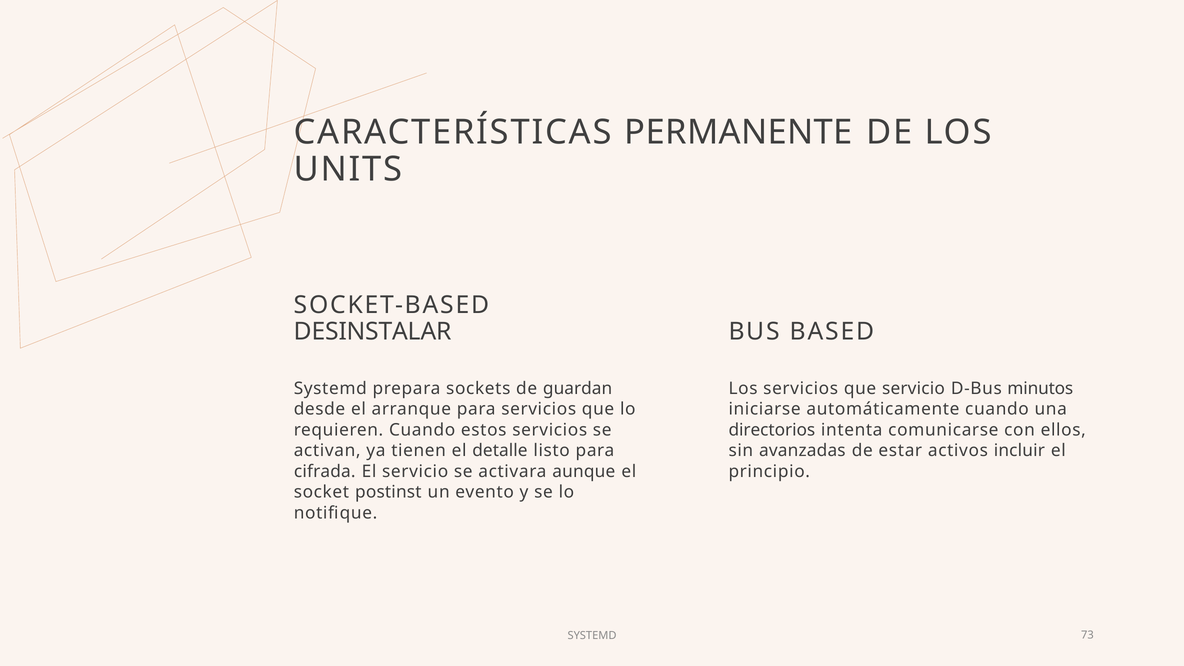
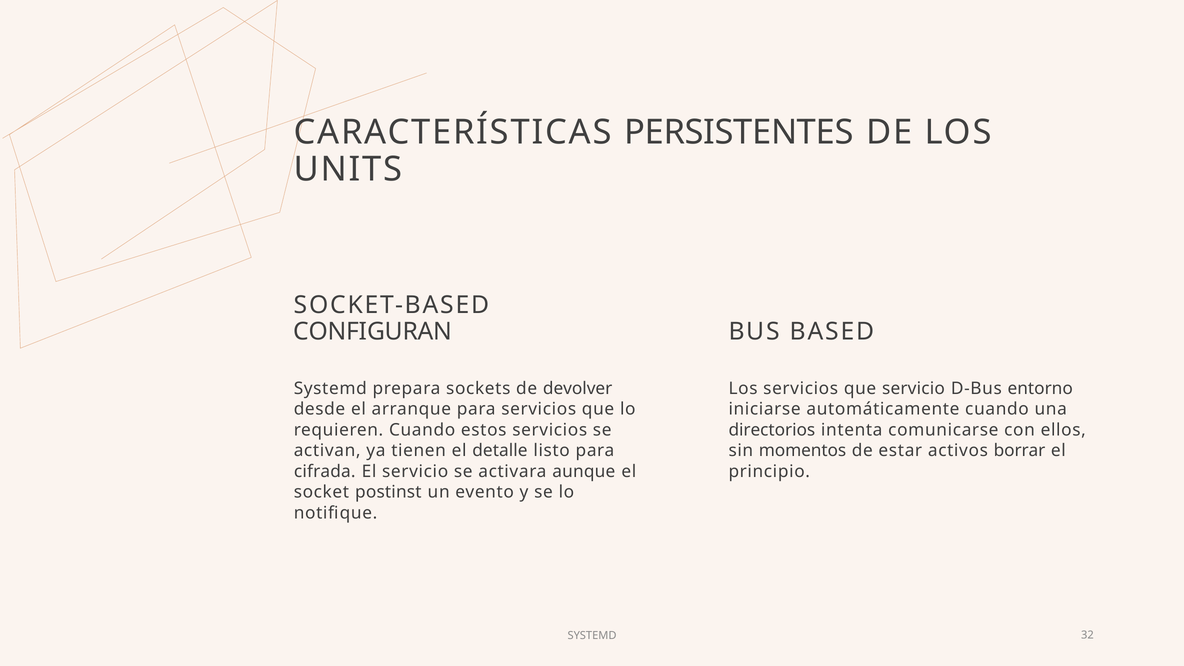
PERMANENTE: PERMANENTE -> PERSISTENTES
DESINSTALAR: DESINSTALAR -> CONFIGURAN
guardan: guardan -> devolver
minutos: minutos -> entorno
avanzadas: avanzadas -> momentos
incluir: incluir -> borrar
73: 73 -> 32
